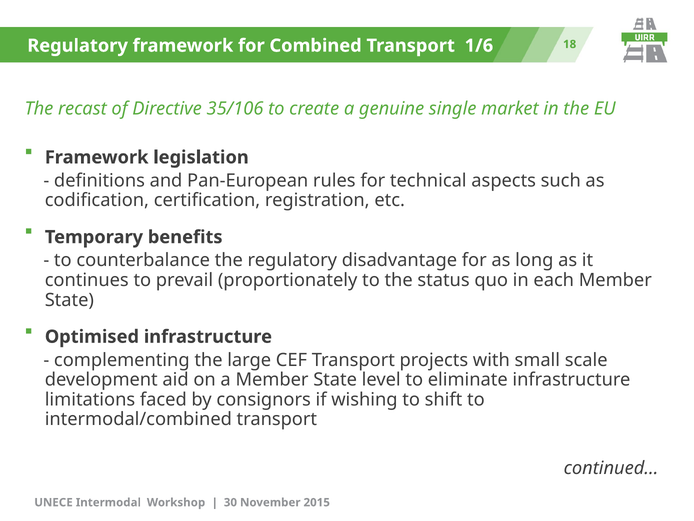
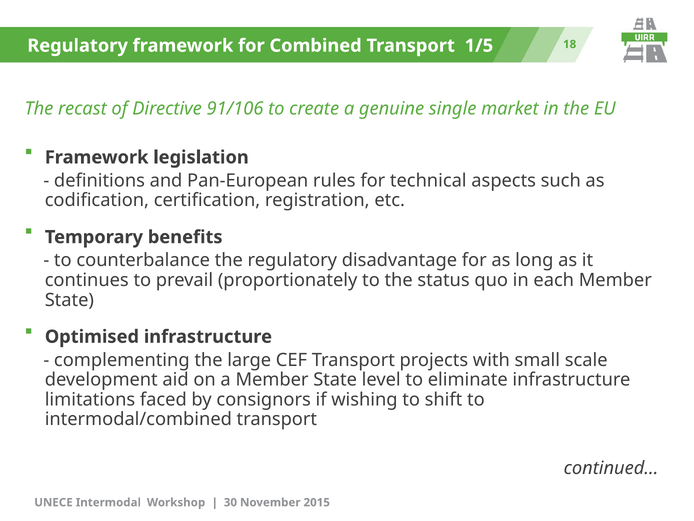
1/6: 1/6 -> 1/5
35/106: 35/106 -> 91/106
